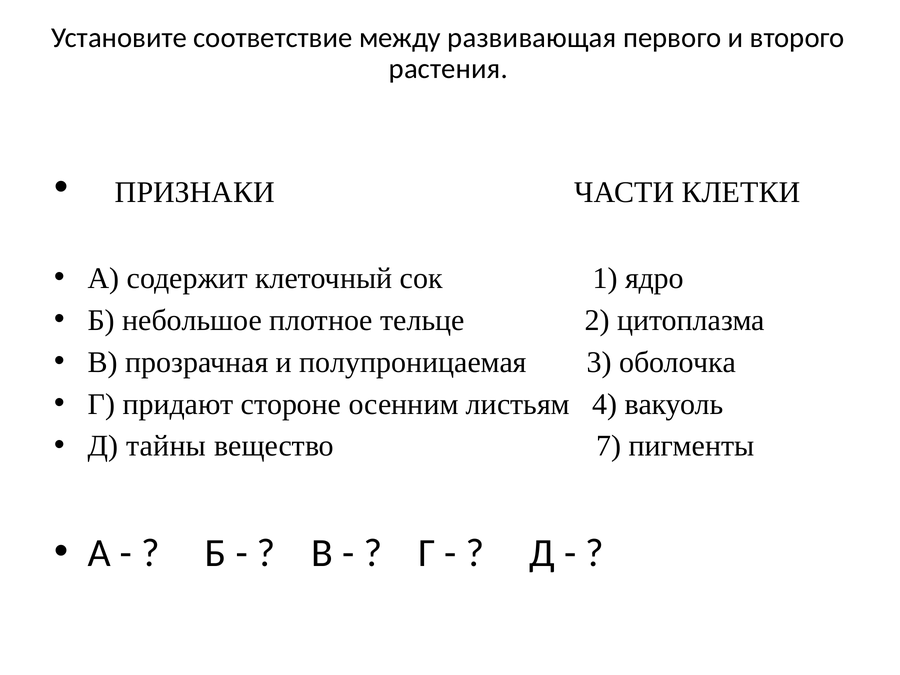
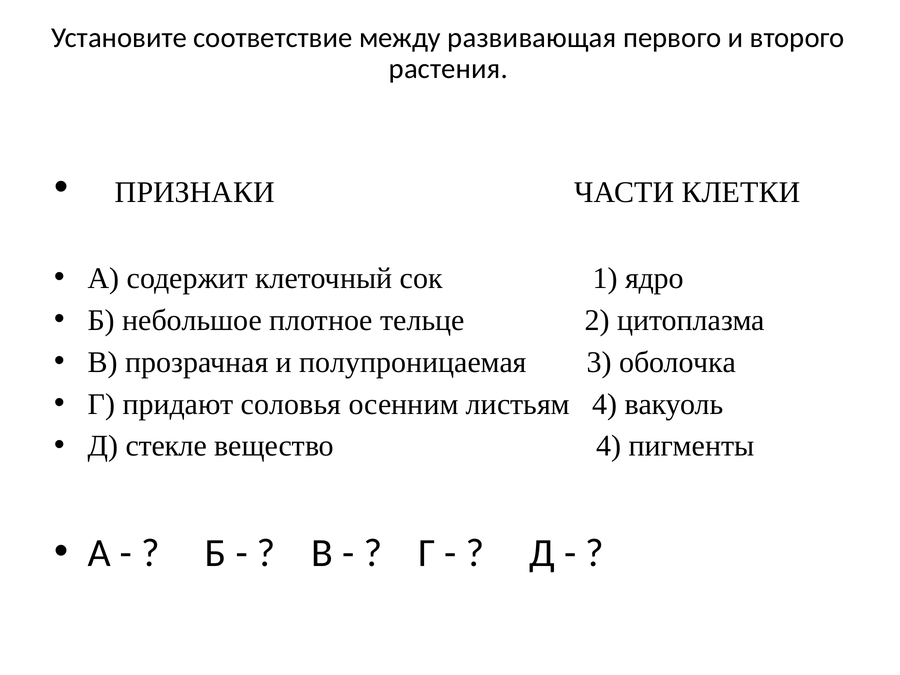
стороне: стороне -> соловья
тайны: тайны -> стекле
вещество 7: 7 -> 4
